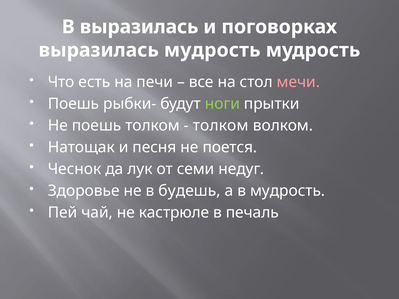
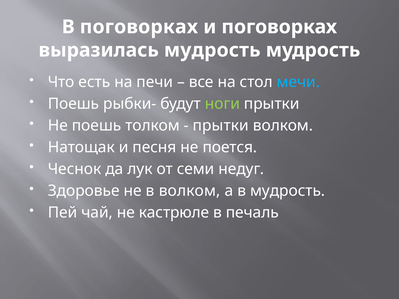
В выразилась: выразилась -> поговорках
мечи colour: pink -> light blue
толком at (221, 126): толком -> прытки
в будешь: будешь -> волком
